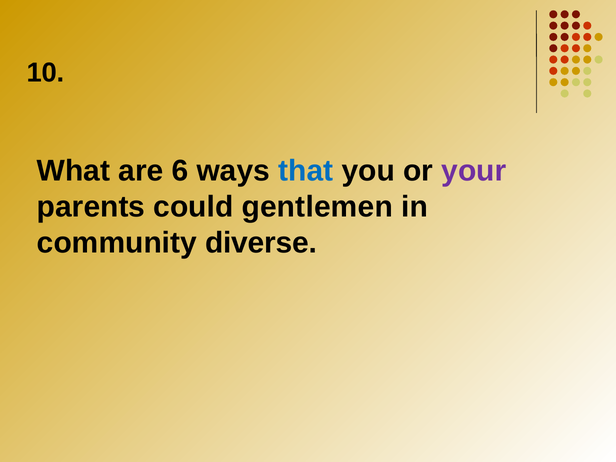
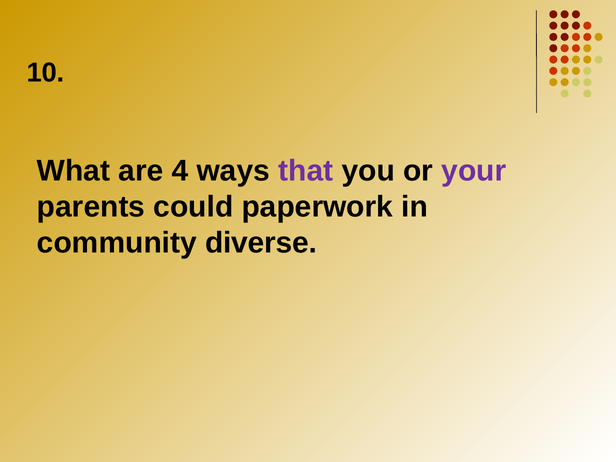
6: 6 -> 4
that colour: blue -> purple
gentlemen: gentlemen -> paperwork
